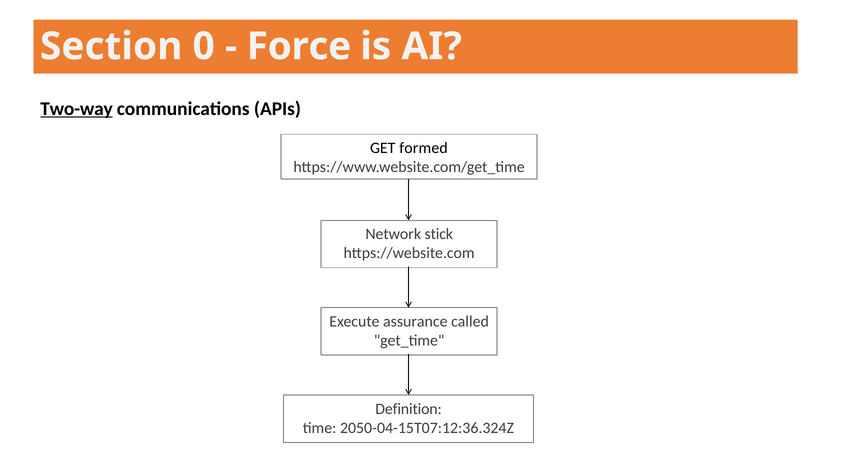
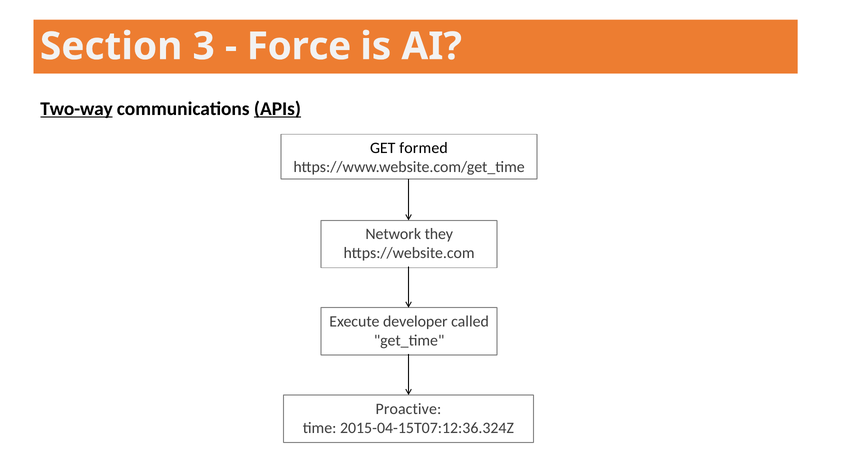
0: 0 -> 3
APIs underline: none -> present
stick: stick -> they
assurance: assurance -> developer
Definition: Definition -> Proactive
2050-04-15T07:12:36.324Z: 2050-04-15T07:12:36.324Z -> 2015-04-15T07:12:36.324Z
